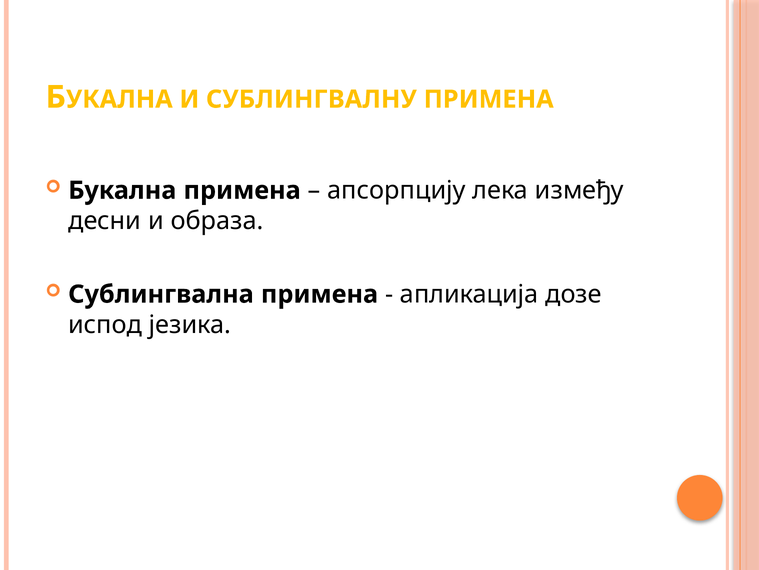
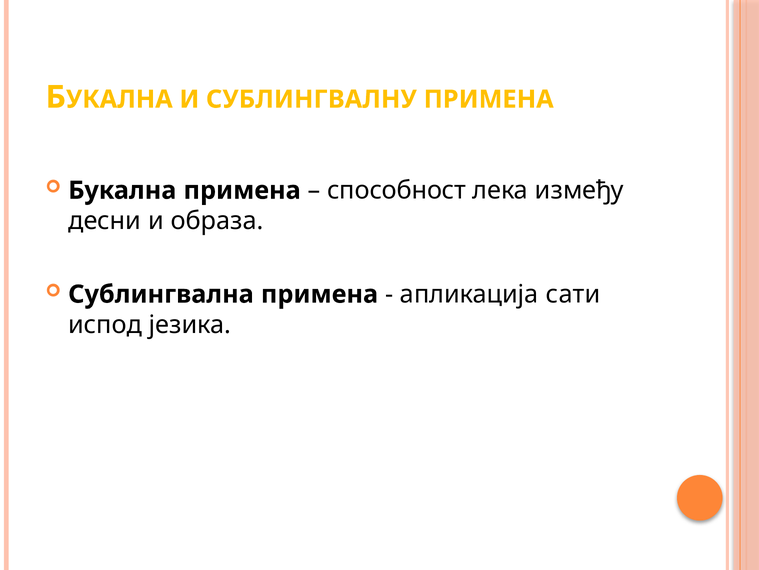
апсорпцију: апсорпцију -> способност
дозе: дозе -> сати
